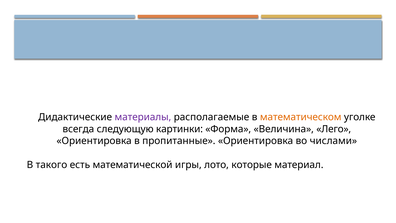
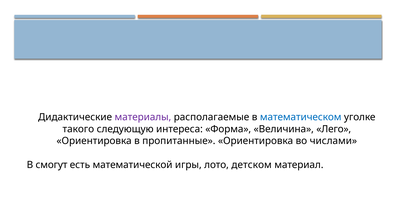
математическом colour: orange -> blue
всегда: всегда -> такого
картинки: картинки -> интереса
такого: такого -> смогут
которые: которые -> детском
